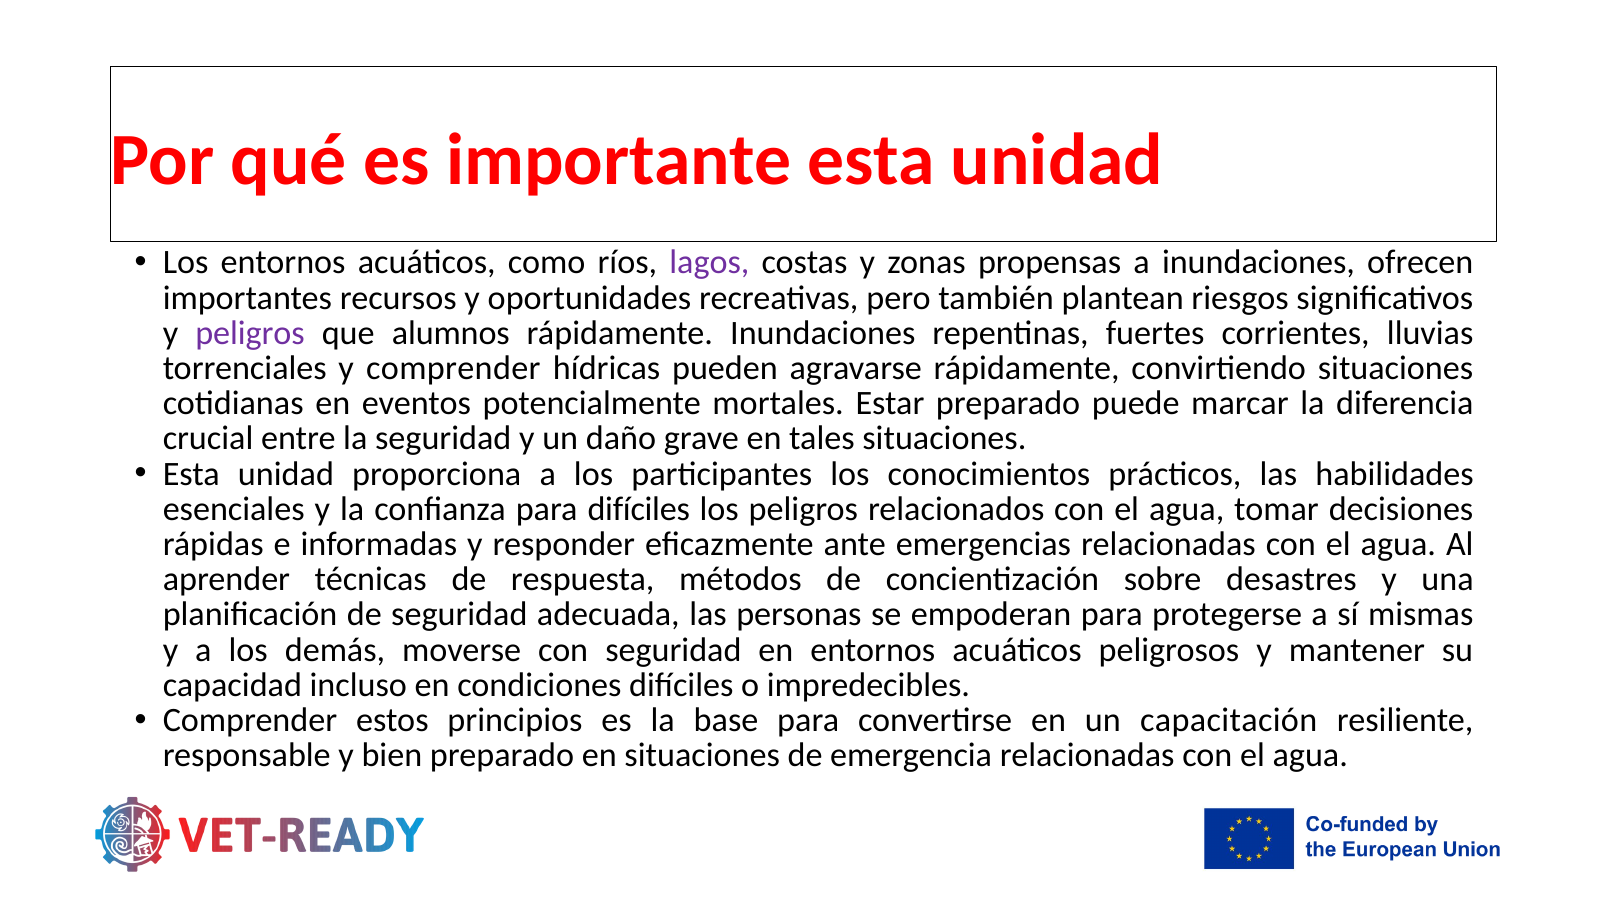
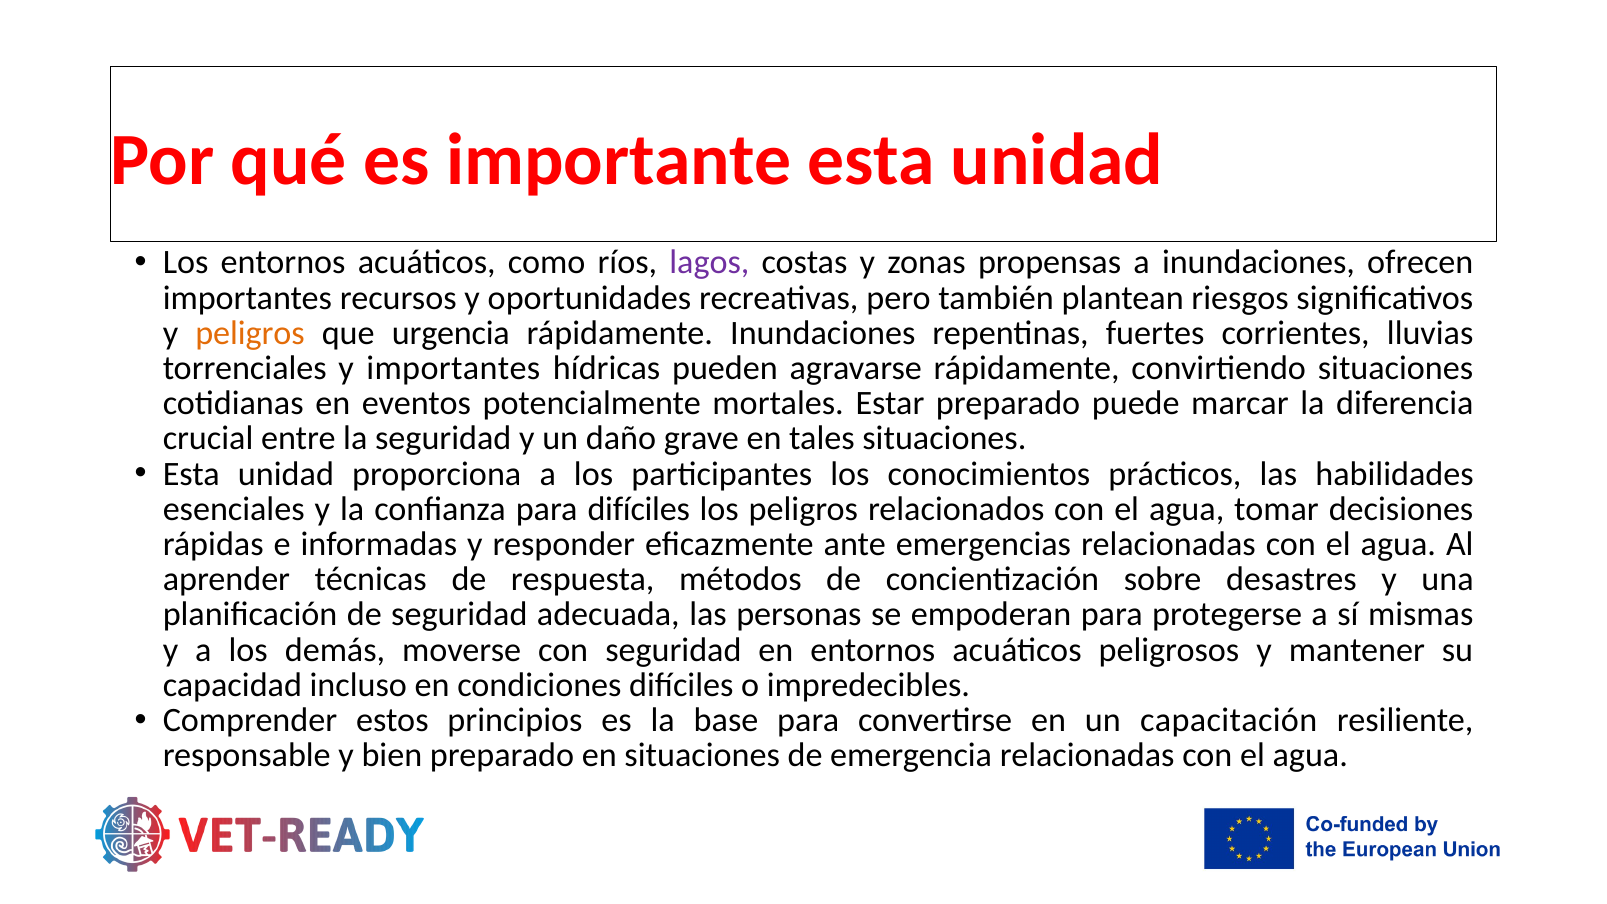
peligros at (250, 333) colour: purple -> orange
alumnos: alumnos -> urgencia
y comprender: comprender -> importantes
